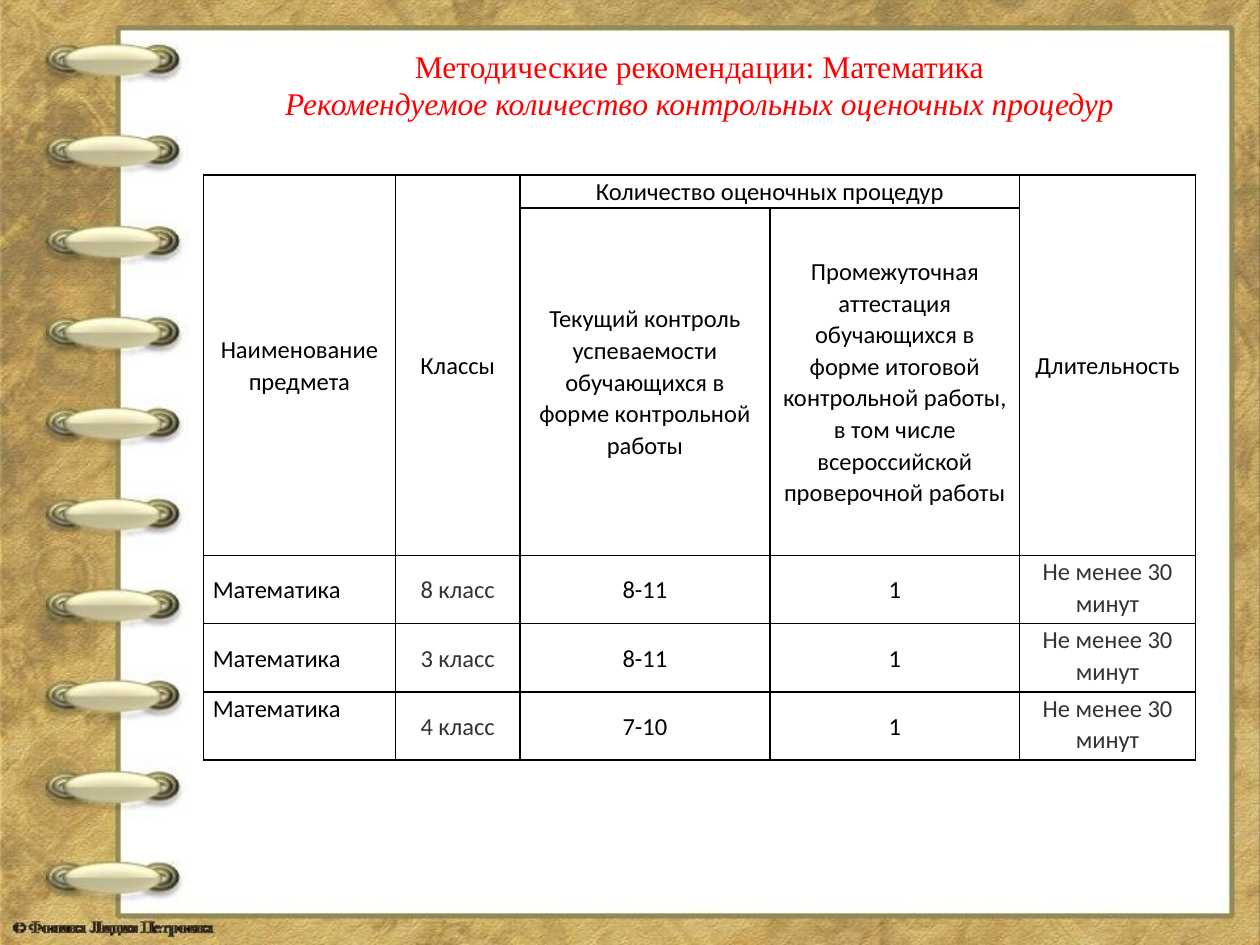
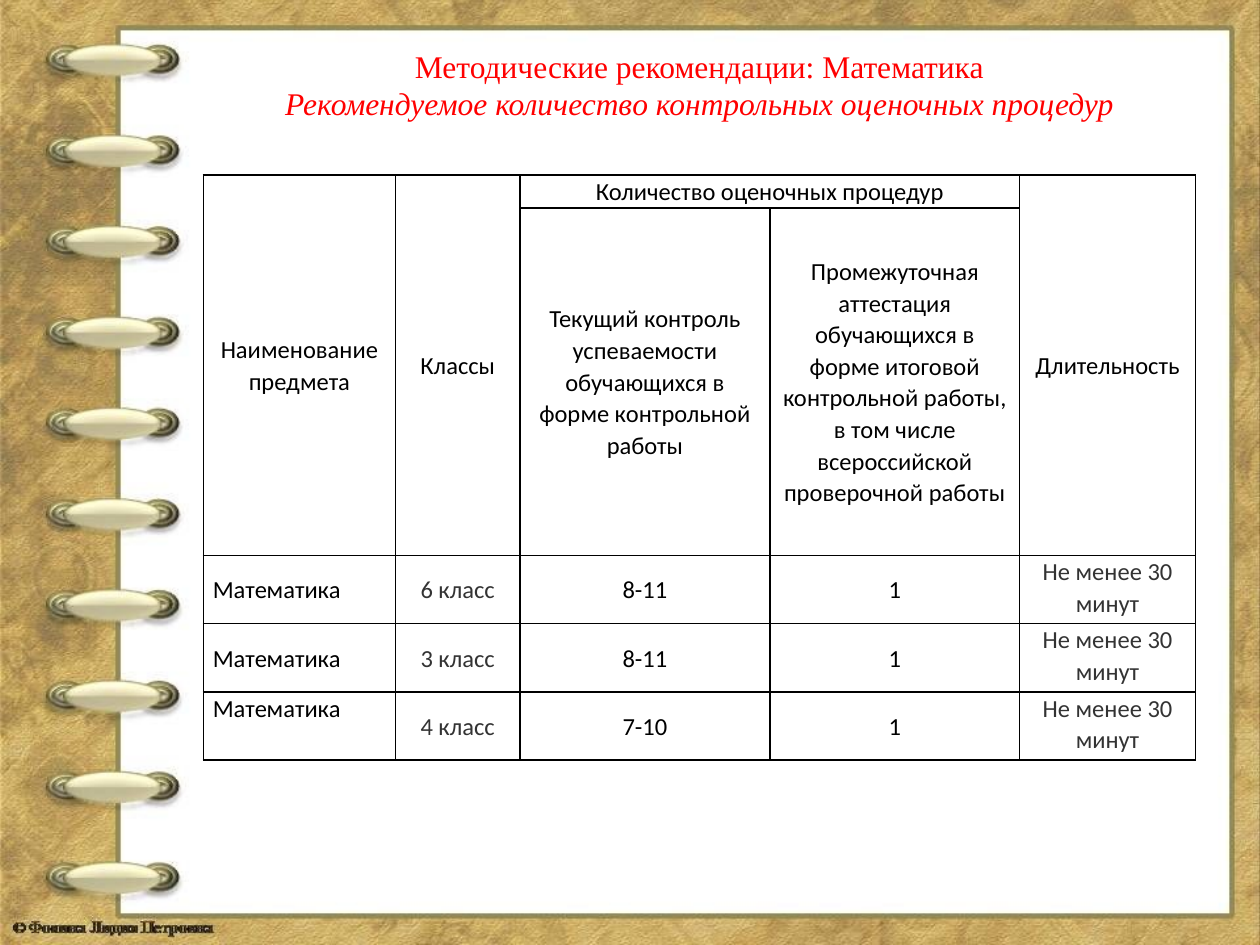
8: 8 -> 6
